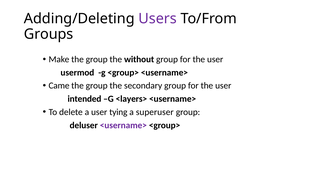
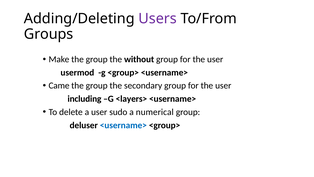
intended: intended -> including
tying: tying -> sudo
superuser: superuser -> numerical
<username> at (123, 125) colour: purple -> blue
